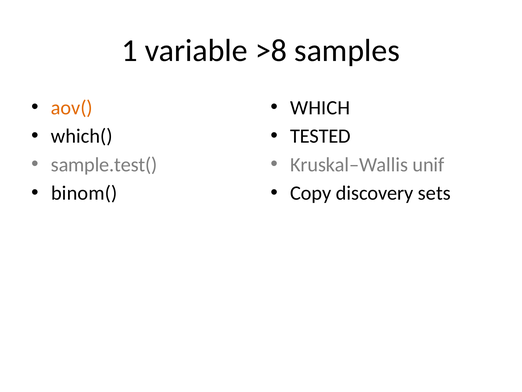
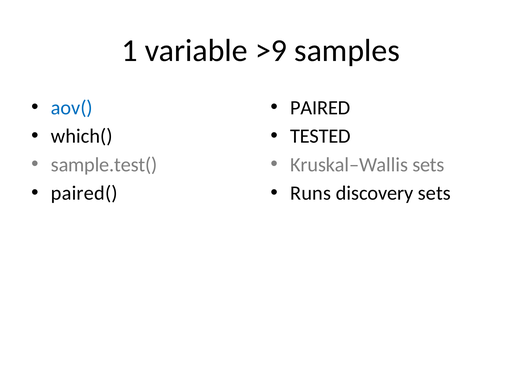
>8: >8 -> >9
aov( colour: orange -> blue
WHICH: WHICH -> PAIRED
Kruskal–Wallis unif: unif -> sets
binom(: binom( -> paired(
Copy: Copy -> Runs
